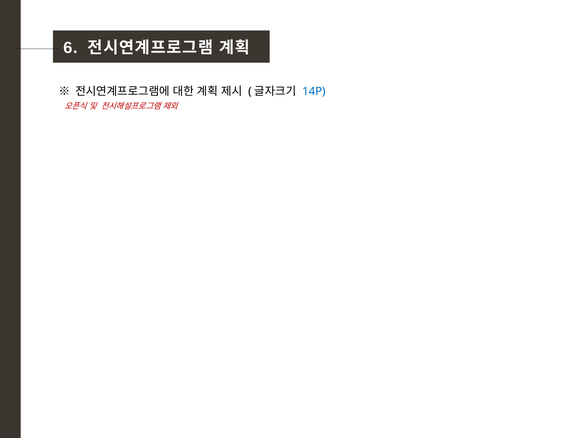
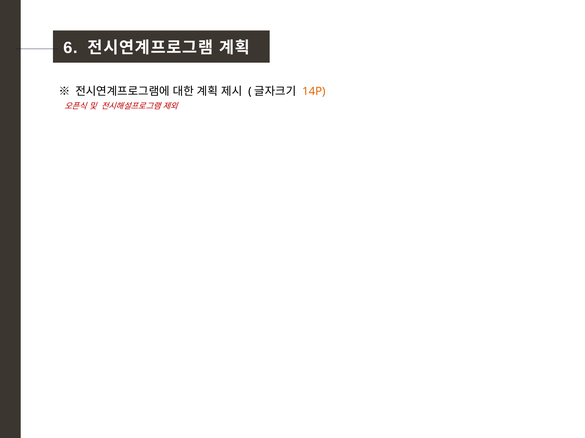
14P colour: blue -> orange
